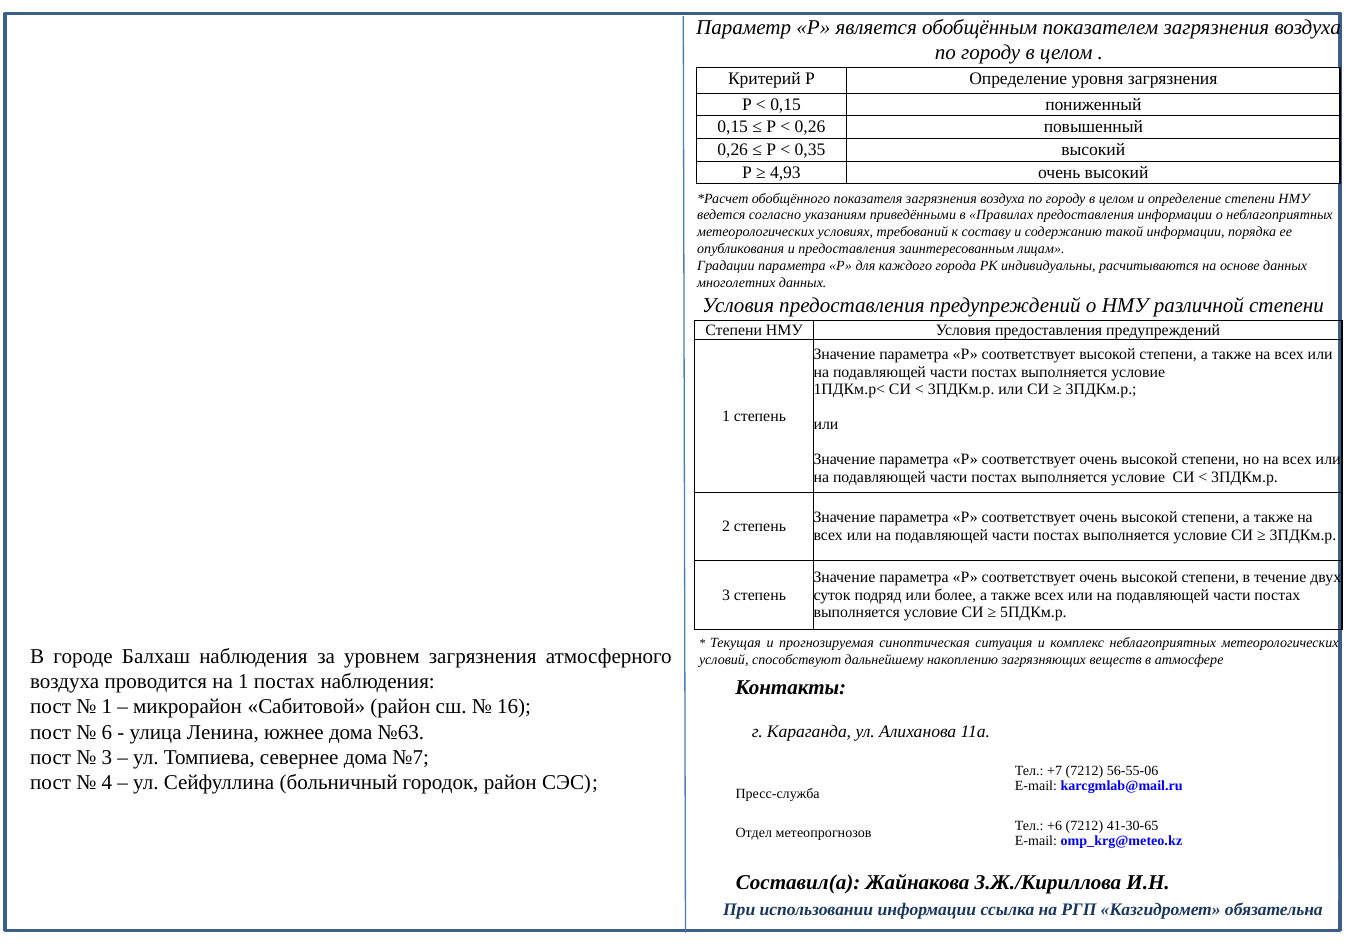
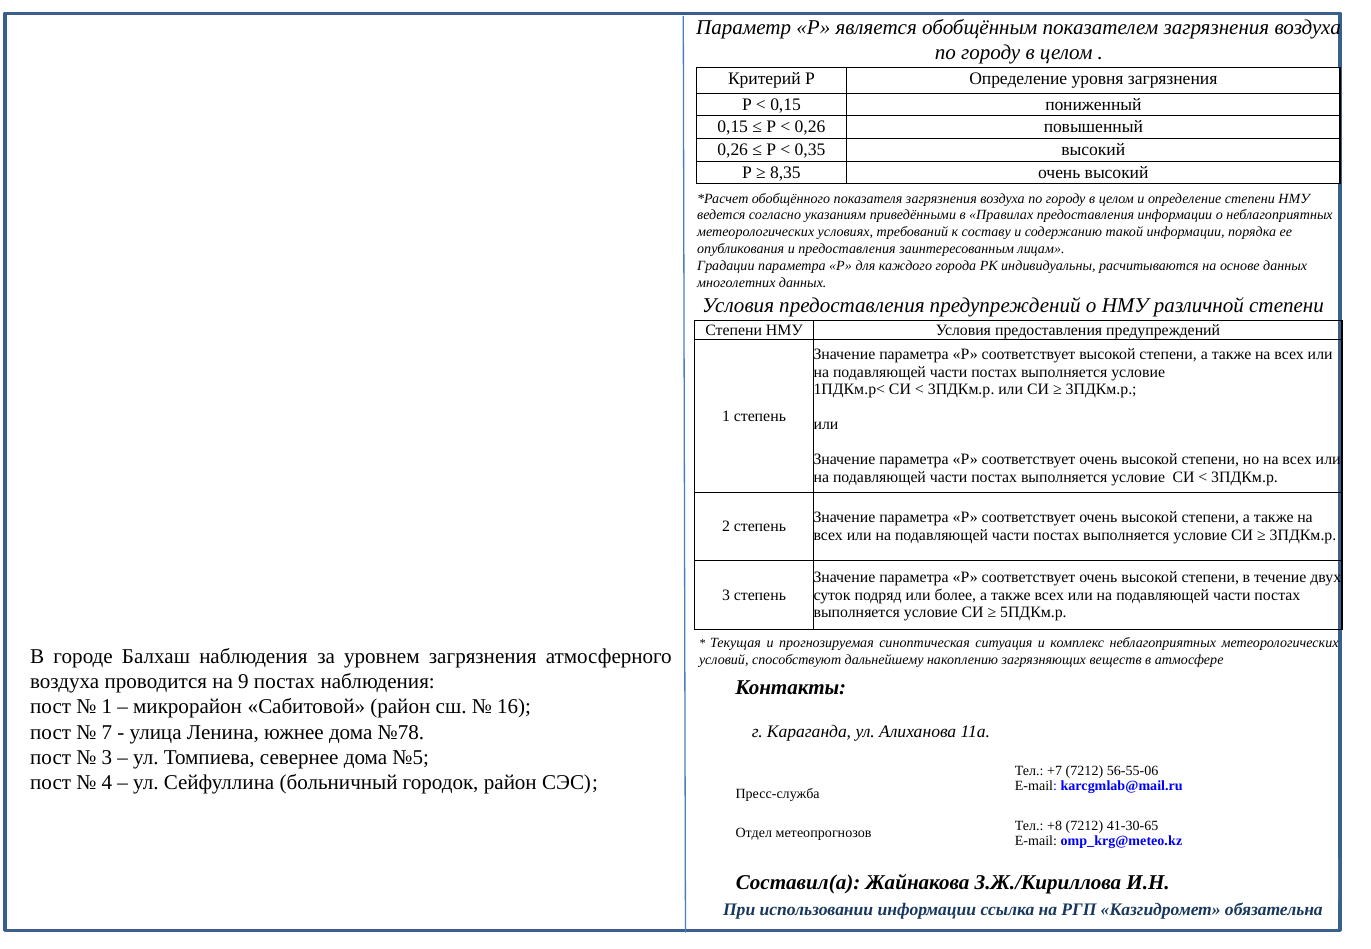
4,93: 4,93 -> 8,35
на 1: 1 -> 9
6: 6 -> 7
№63: №63 -> №78
№7: №7 -> №5
+6: +6 -> +8
